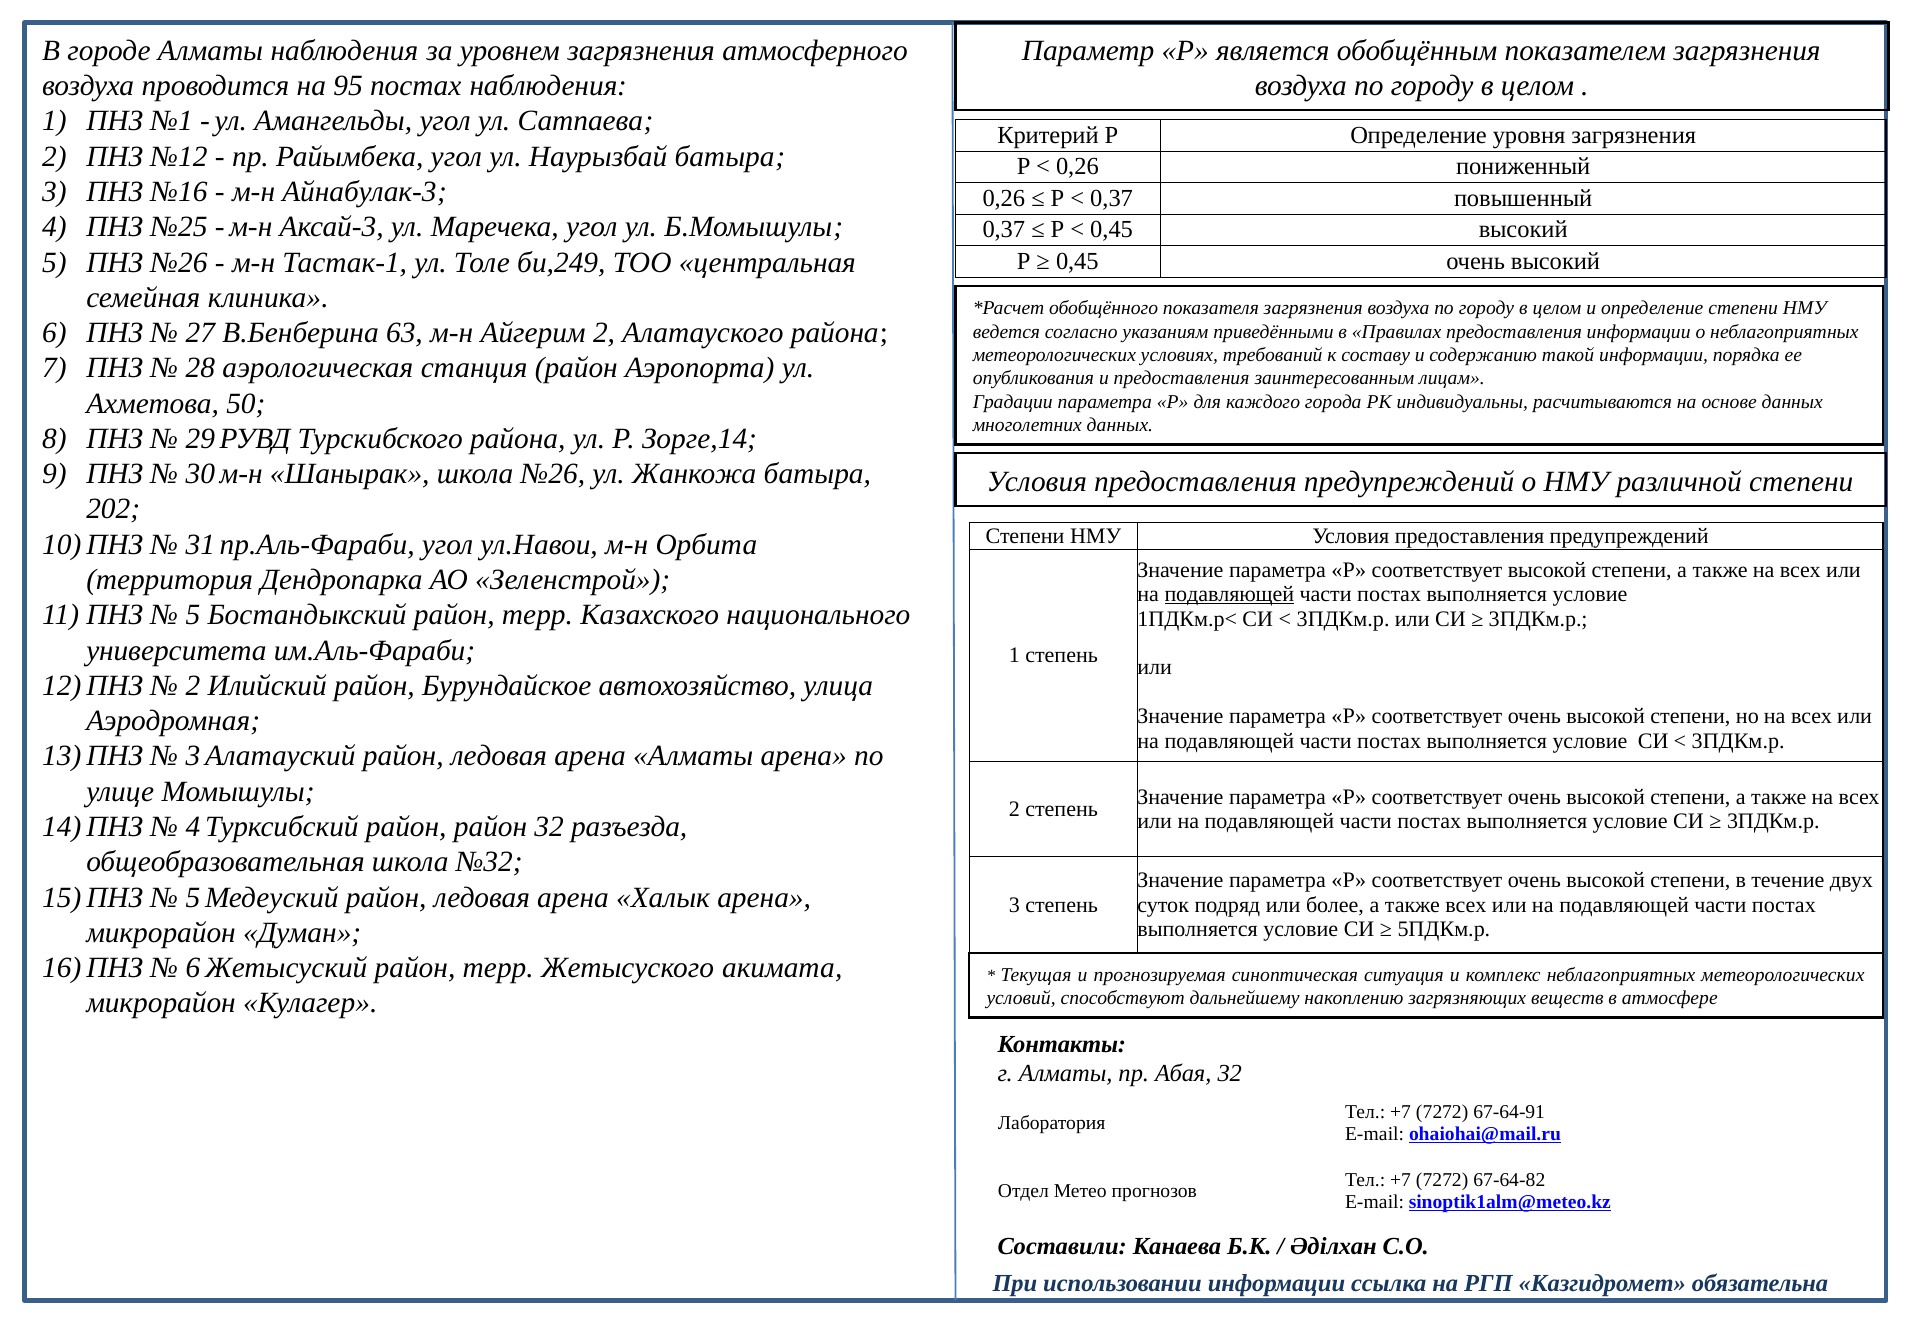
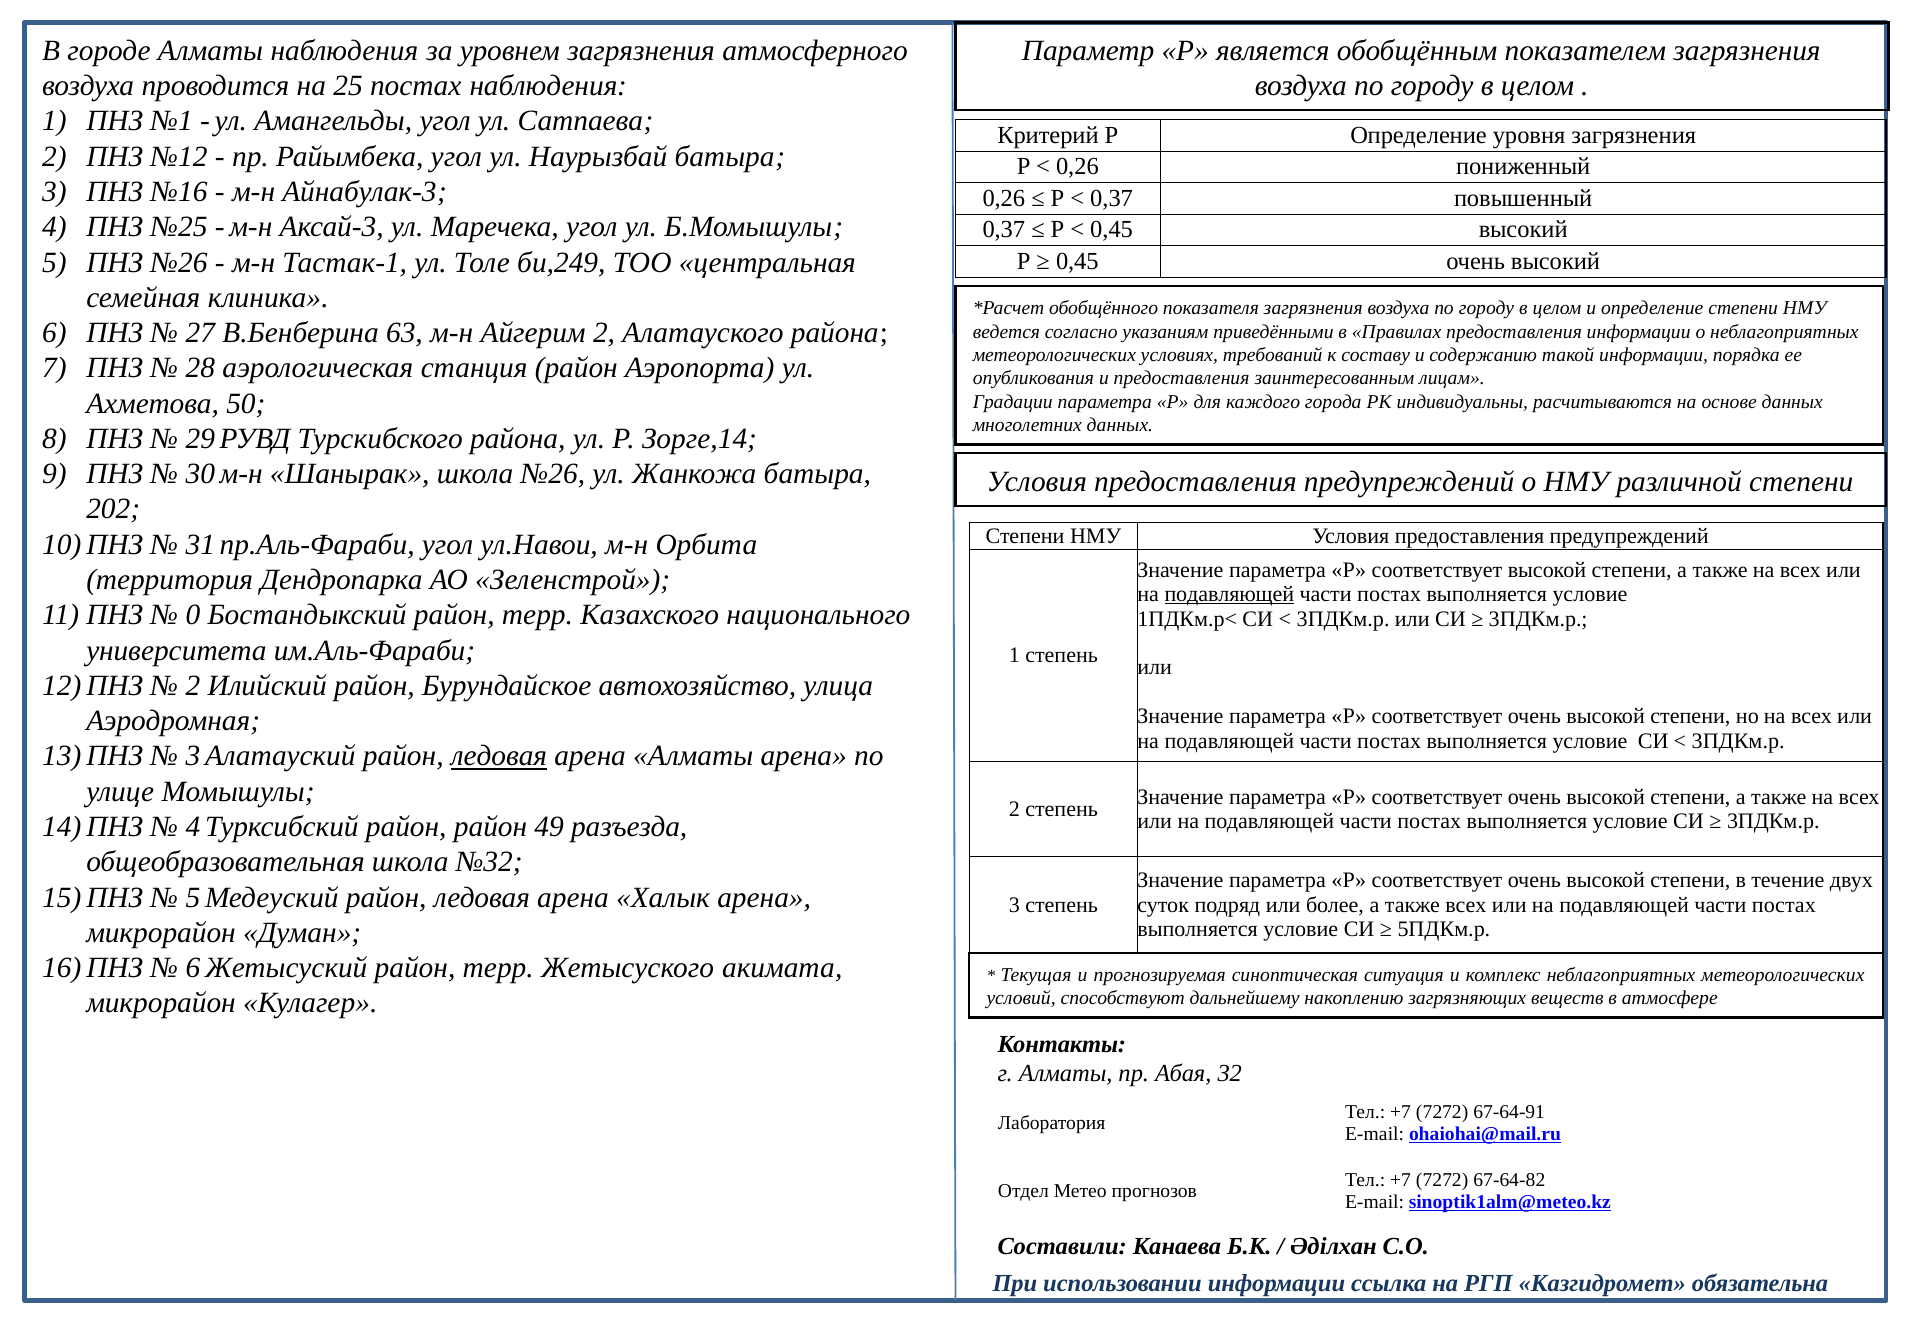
95: 95 -> 25
5 at (193, 615): 5 -> 0
ледовая at (499, 756) underline: none -> present
район 32: 32 -> 49
